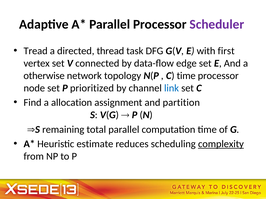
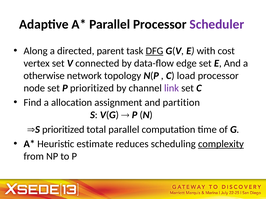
Tread: Tread -> Along
thread: thread -> parent
DFG underline: none -> present
first: first -> cost
C time: time -> load
link colour: blue -> purple
S remaining: remaining -> prioritized
